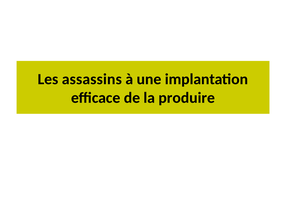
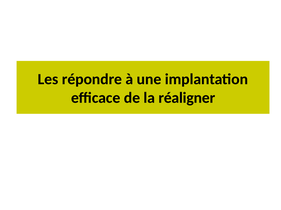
assassins: assassins -> répondre
produire: produire -> réaligner
